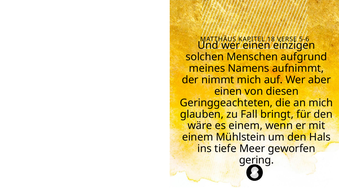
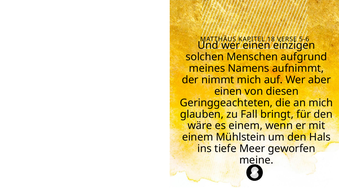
gering: gering -> meine
